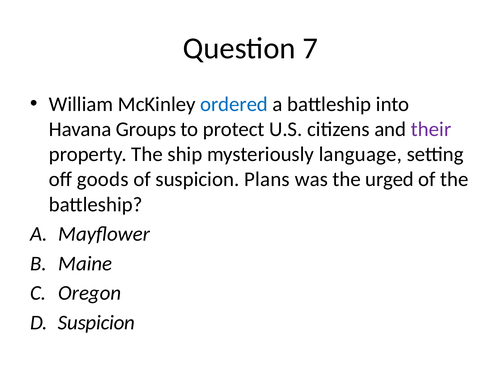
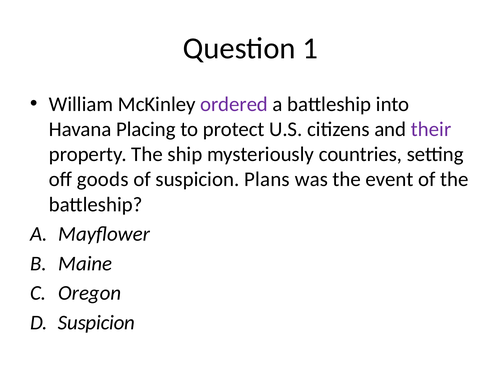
7: 7 -> 1
ordered colour: blue -> purple
Groups: Groups -> Placing
language: language -> countries
urged: urged -> event
